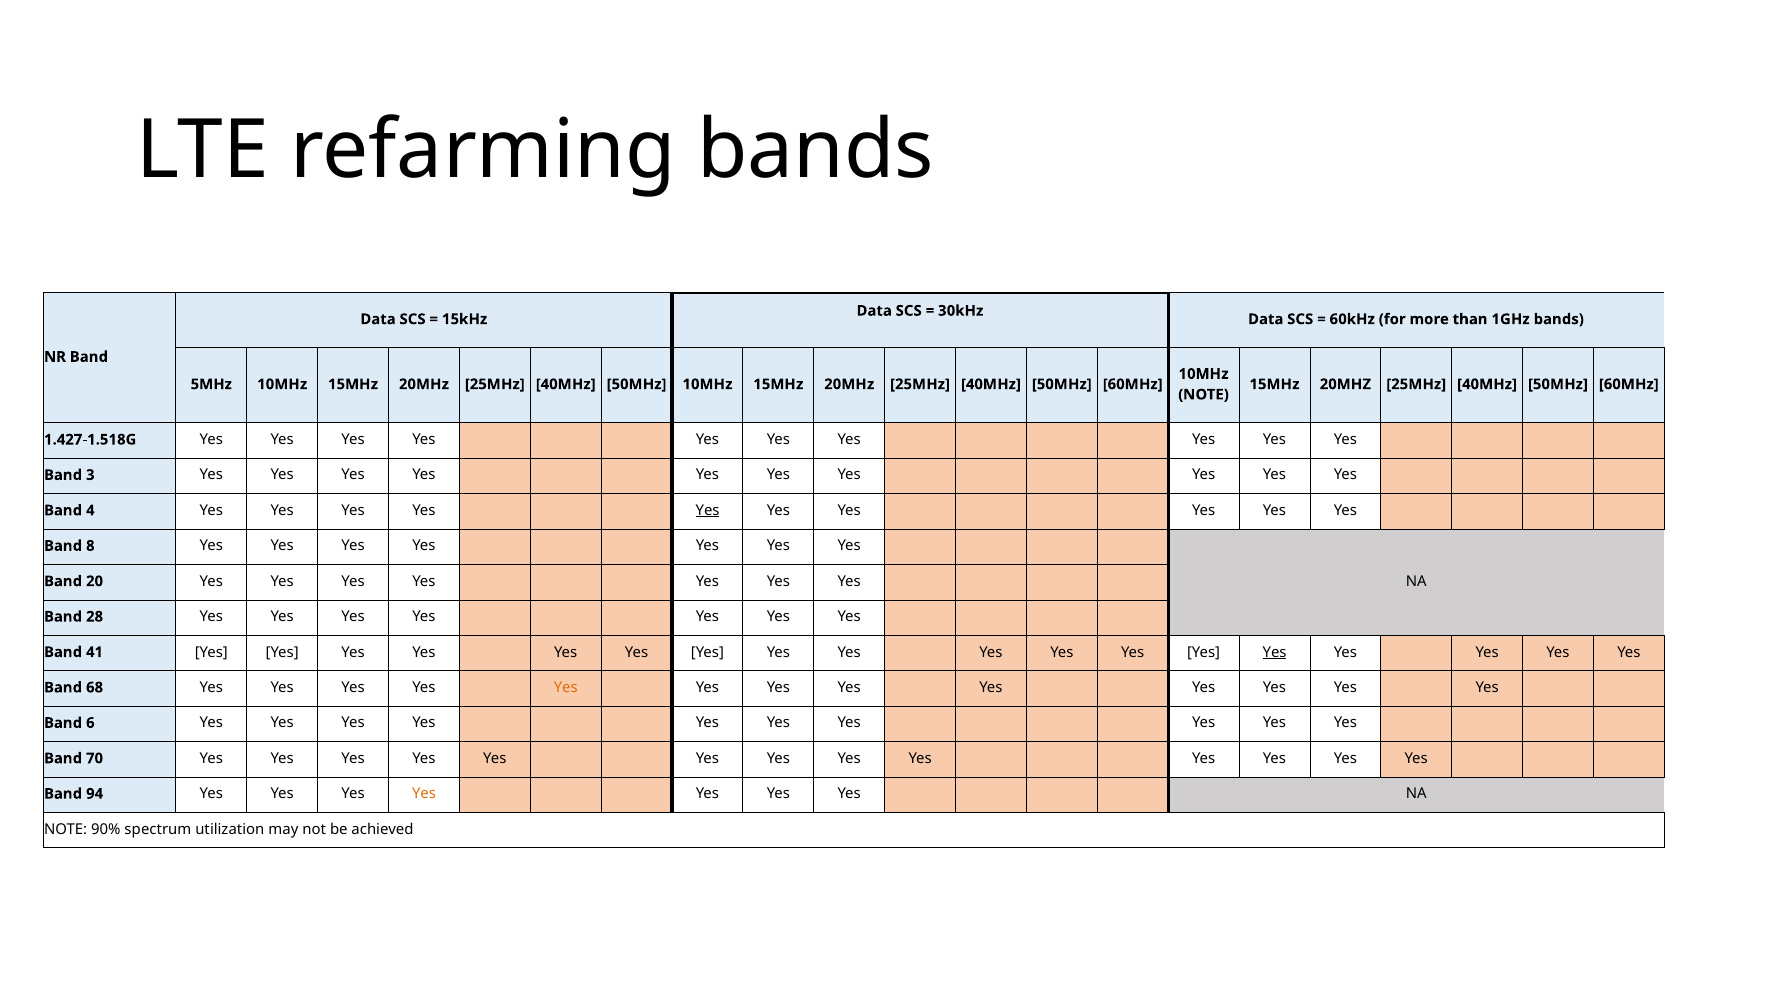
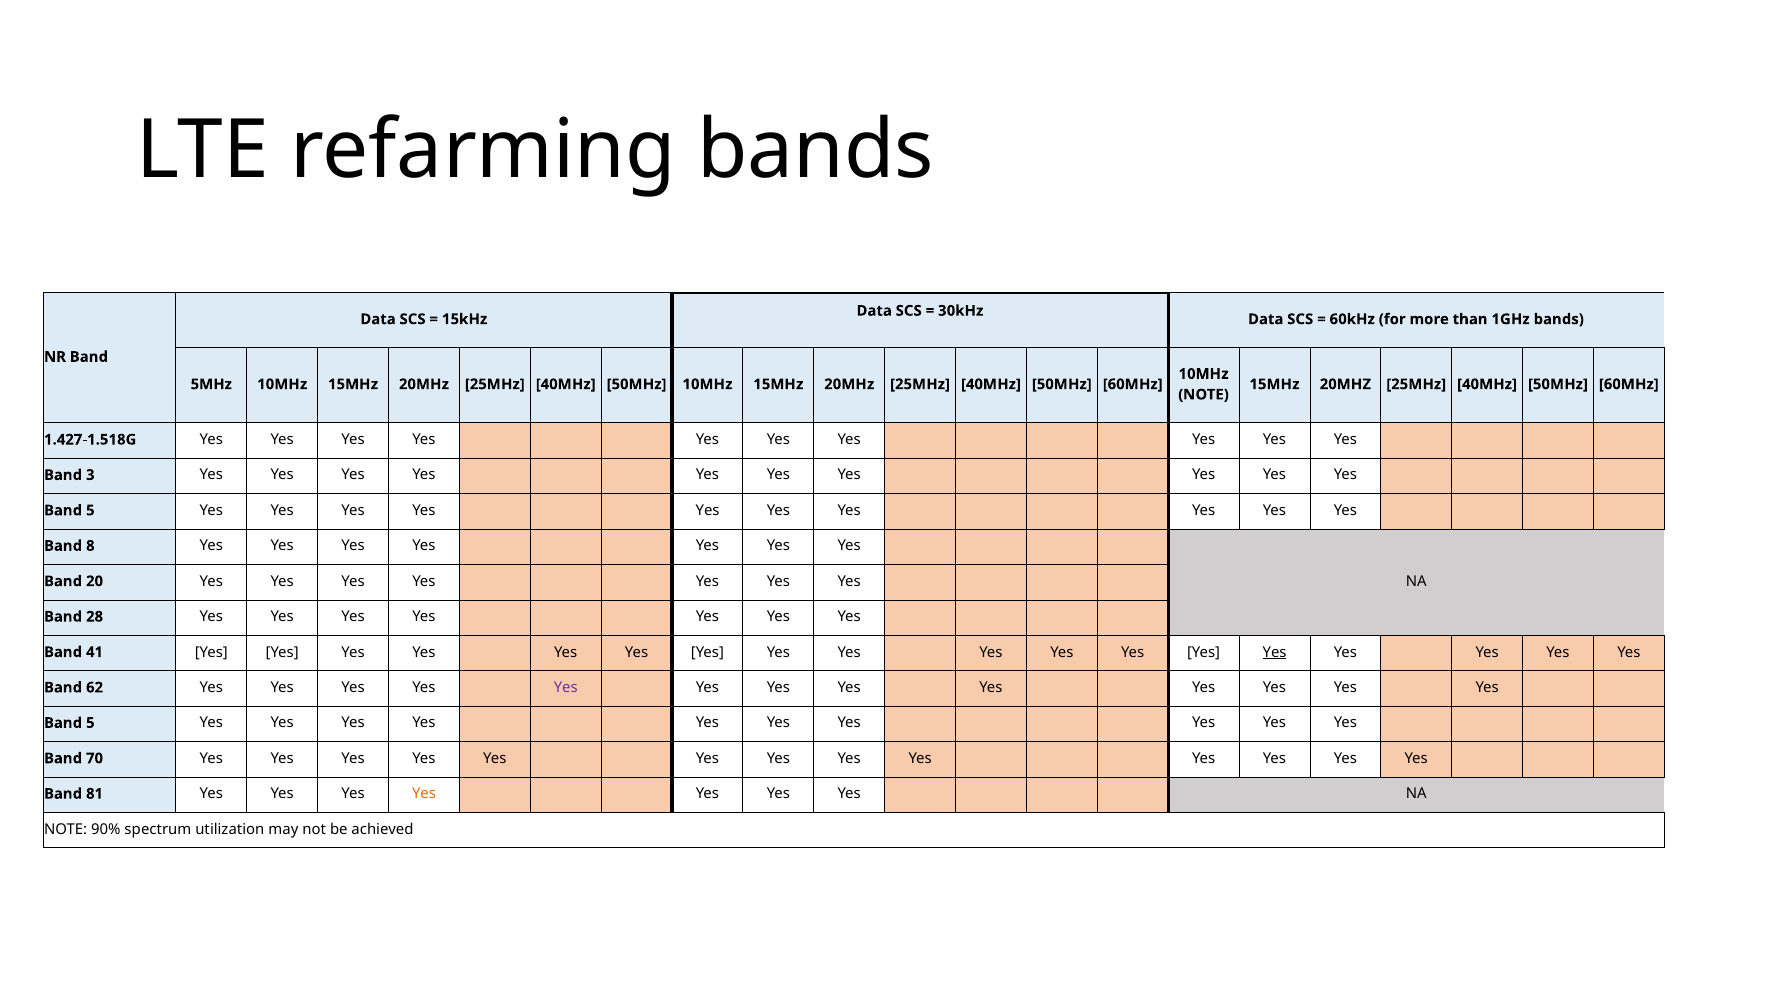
4 at (90, 510): 4 -> 5
Yes at (708, 510) underline: present -> none
68: 68 -> 62
Yes at (566, 687) colour: orange -> purple
6 at (90, 723): 6 -> 5
94: 94 -> 81
